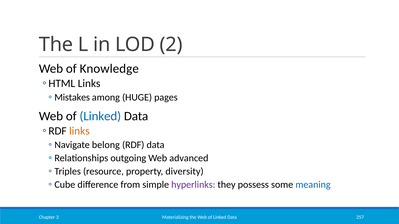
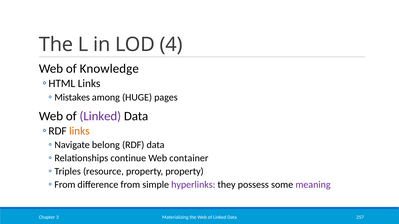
2: 2 -> 4
Linked at (100, 116) colour: blue -> purple
outgoing: outgoing -> continue
advanced: advanced -> container
property diversity: diversity -> property
Cube at (65, 185): Cube -> From
meaning colour: blue -> purple
